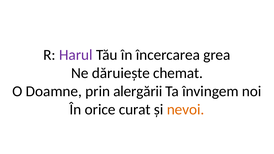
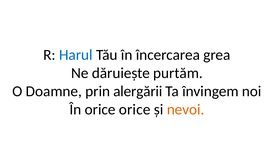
Harul colour: purple -> blue
chemat: chemat -> purtăm
orice curat: curat -> orice
